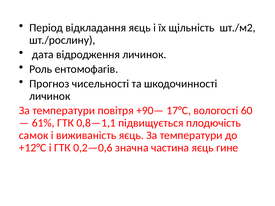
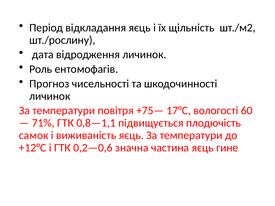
+90—: +90— -> +75—
61%: 61% -> 71%
